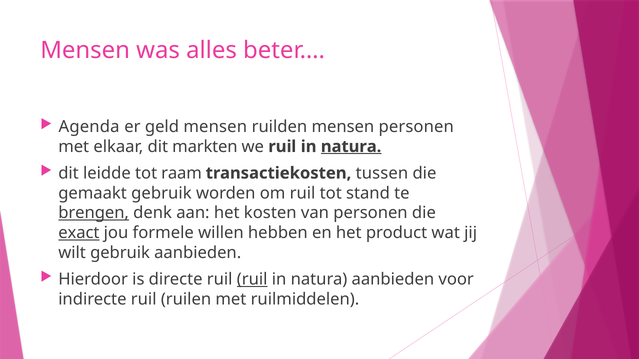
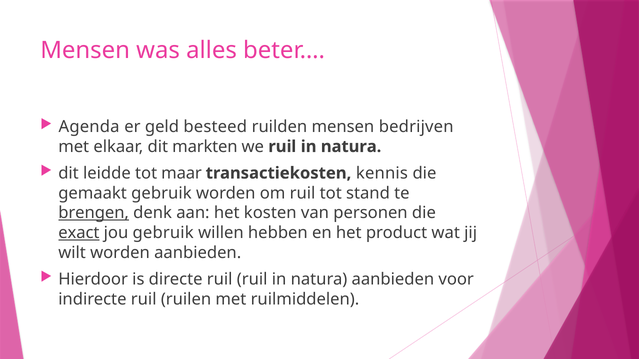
geld mensen: mensen -> besteed
mensen personen: personen -> bedrijven
natura at (351, 147) underline: present -> none
raam: raam -> maar
tussen: tussen -> kennis
jou formele: formele -> gebruik
wilt gebruik: gebruik -> worden
ruil at (252, 280) underline: present -> none
